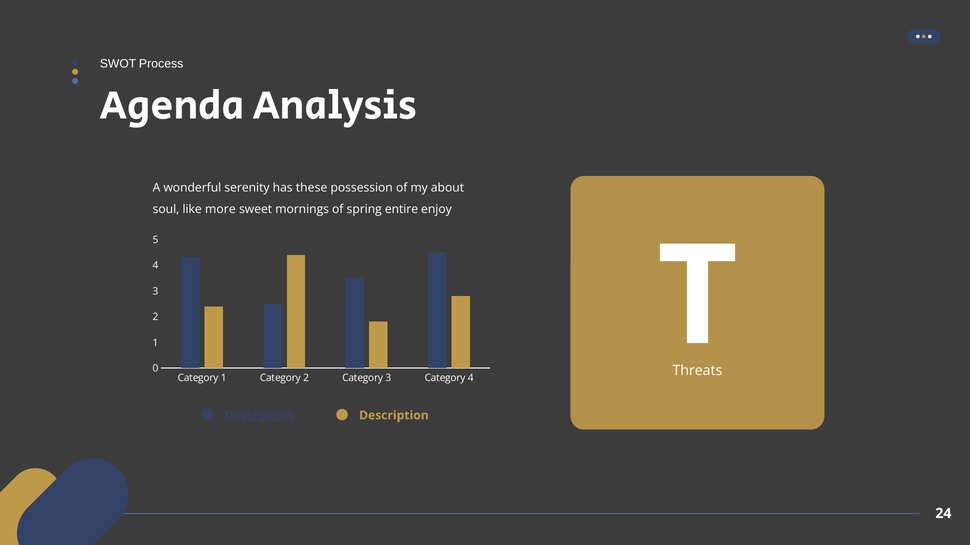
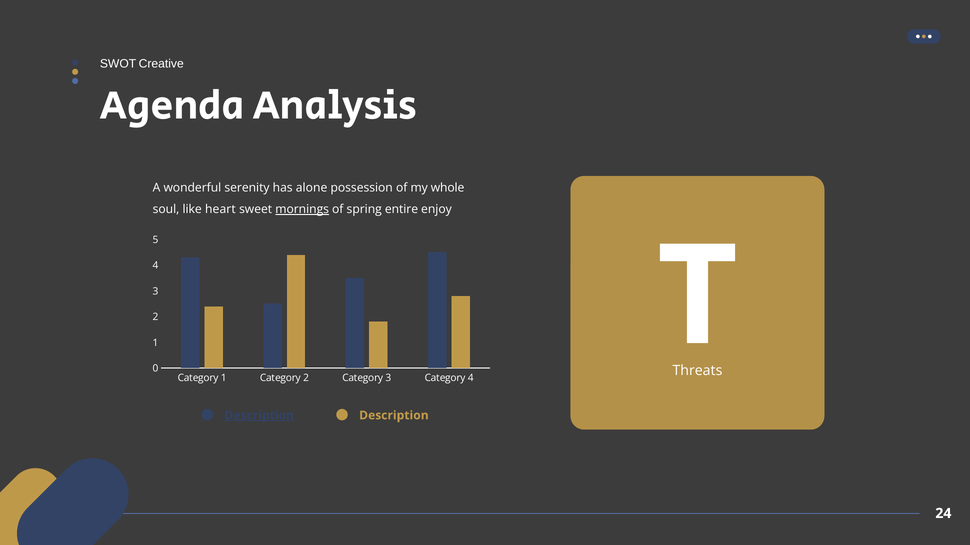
Process: Process -> Creative
these: these -> alone
about: about -> whole
more: more -> heart
mornings underline: none -> present
